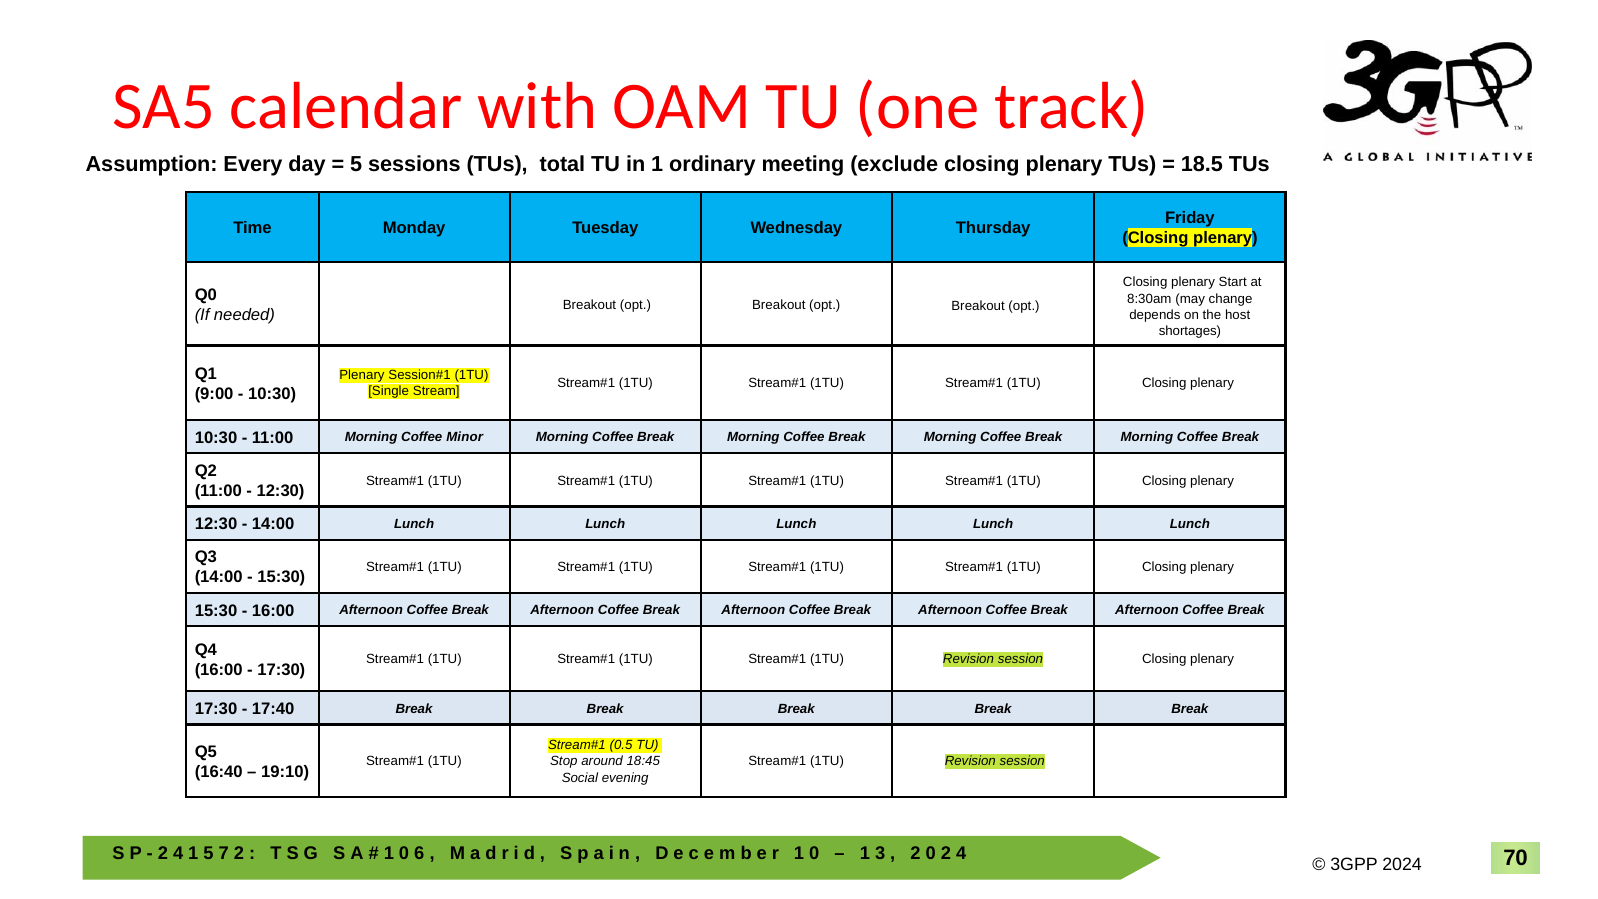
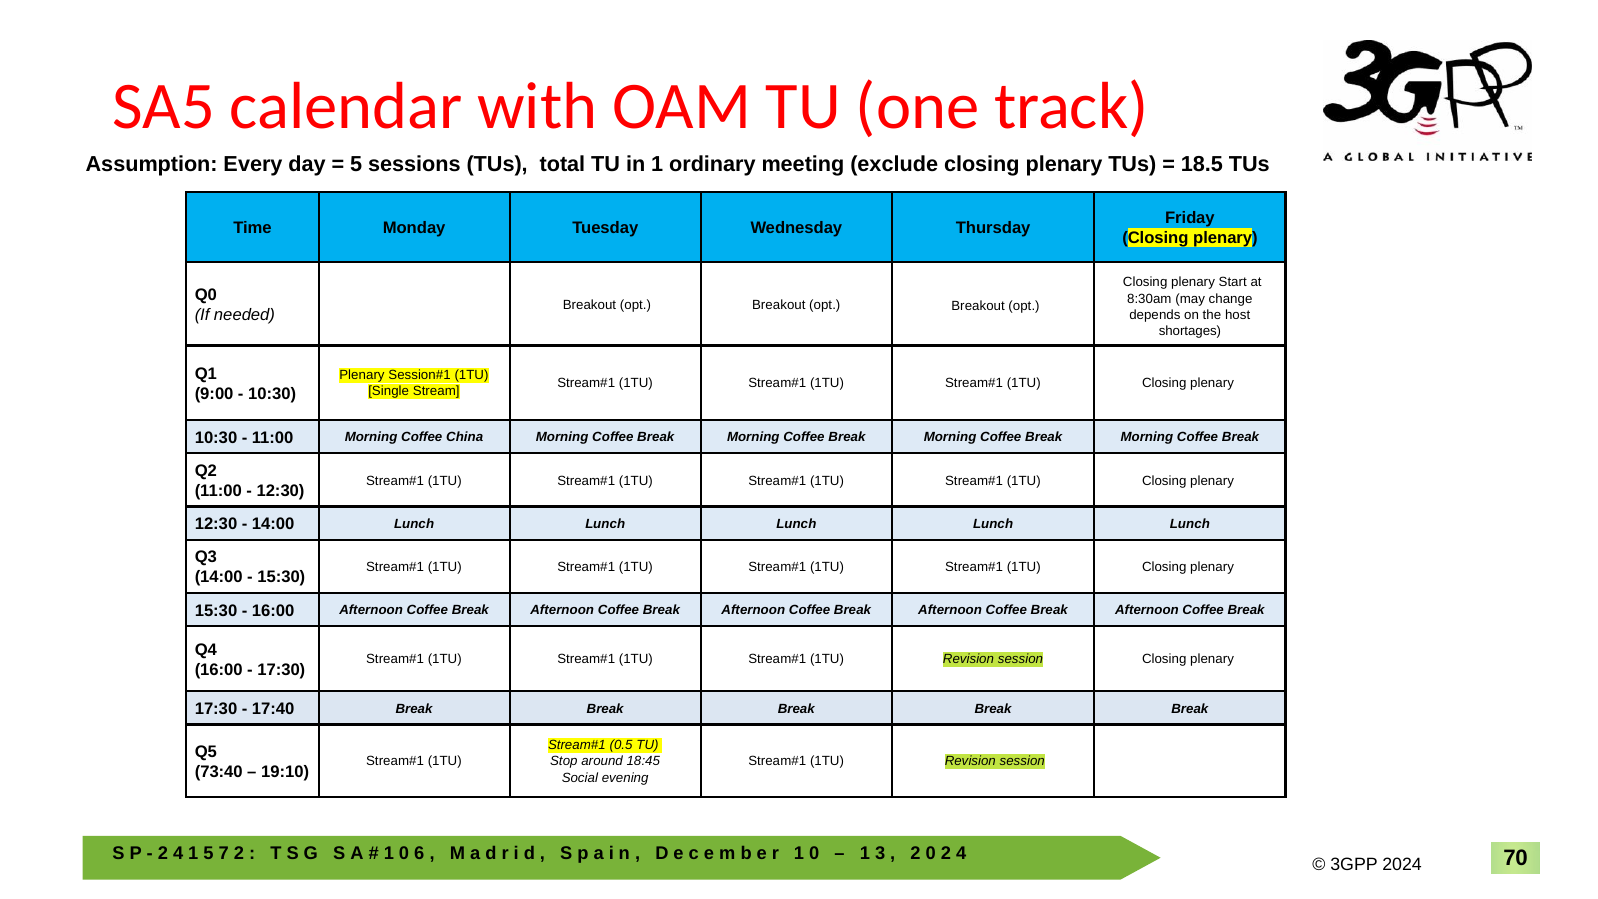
Minor: Minor -> China
16:40: 16:40 -> 73:40
